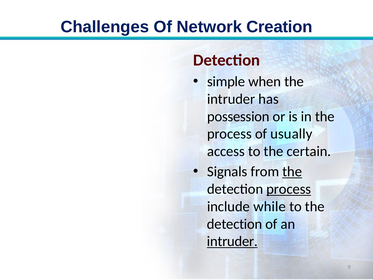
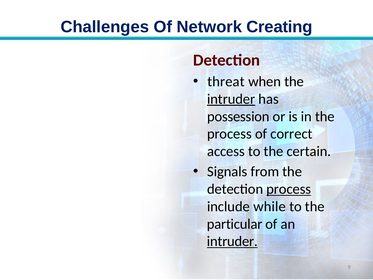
Creation: Creation -> Creating
simple: simple -> threat
intruder at (231, 99) underline: none -> present
usually: usually -> correct
the at (292, 172) underline: present -> none
detection at (235, 224): detection -> particular
